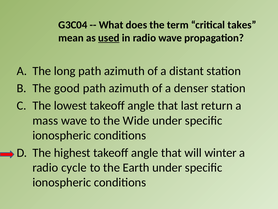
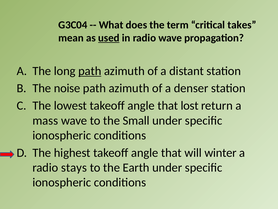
path at (90, 71) underline: none -> present
good: good -> noise
last: last -> lost
Wide: Wide -> Small
cycle: cycle -> stays
